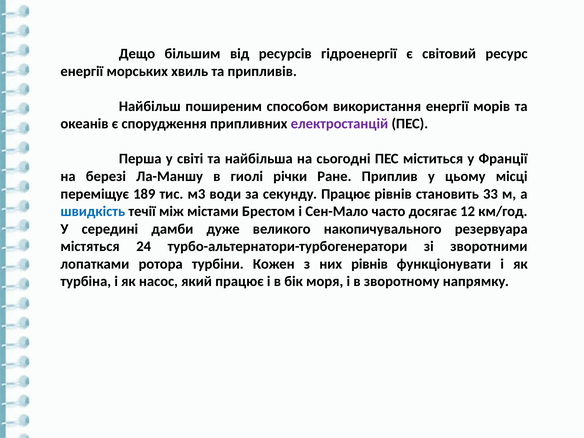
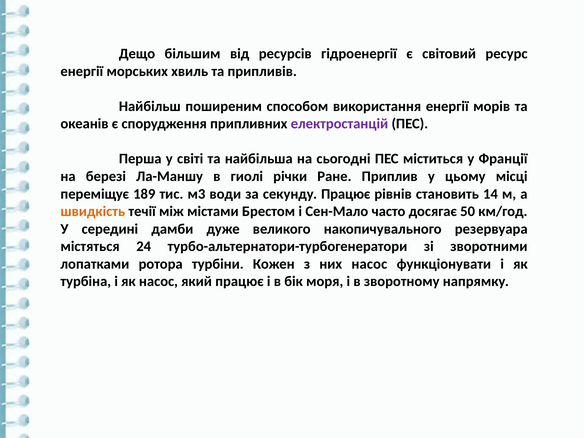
33: 33 -> 14
швидкість colour: blue -> orange
12: 12 -> 50
них рівнів: рівнів -> насос
